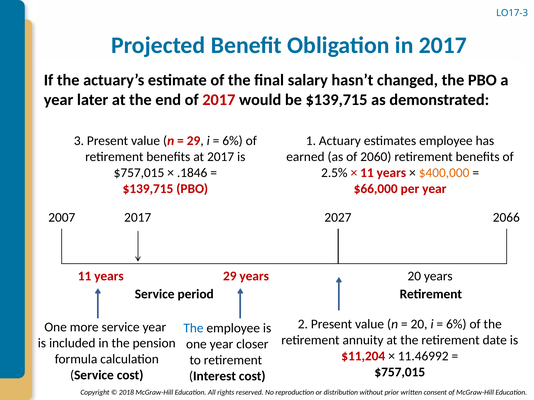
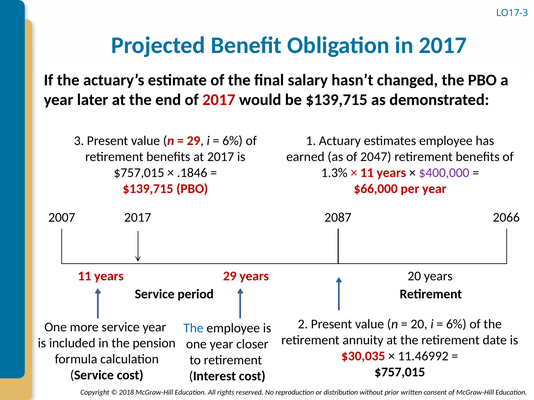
2060: 2060 -> 2047
2.5%: 2.5% -> 1.3%
$400,000 colour: orange -> purple
2027: 2027 -> 2087
$11,204: $11,204 -> $30,035
